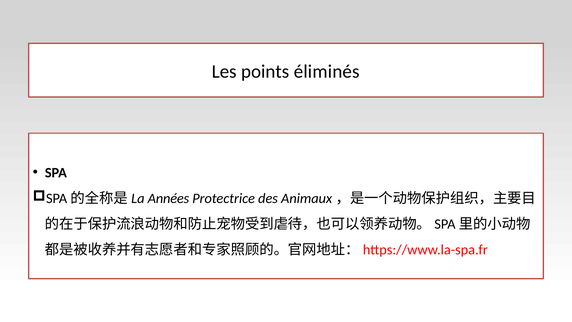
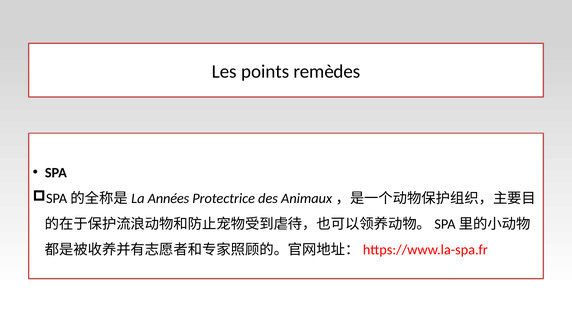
éliminés: éliminés -> remèdes
